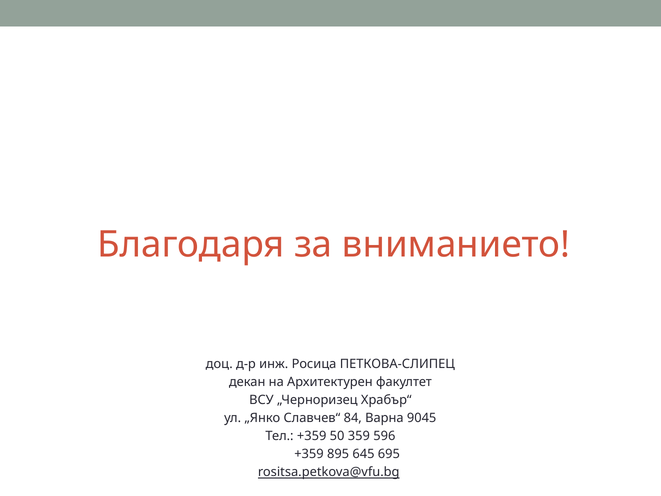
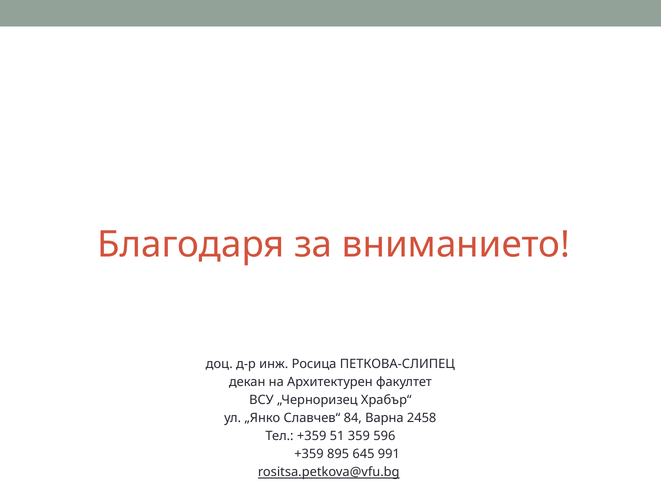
9045: 9045 -> 2458
50: 50 -> 51
695: 695 -> 991
